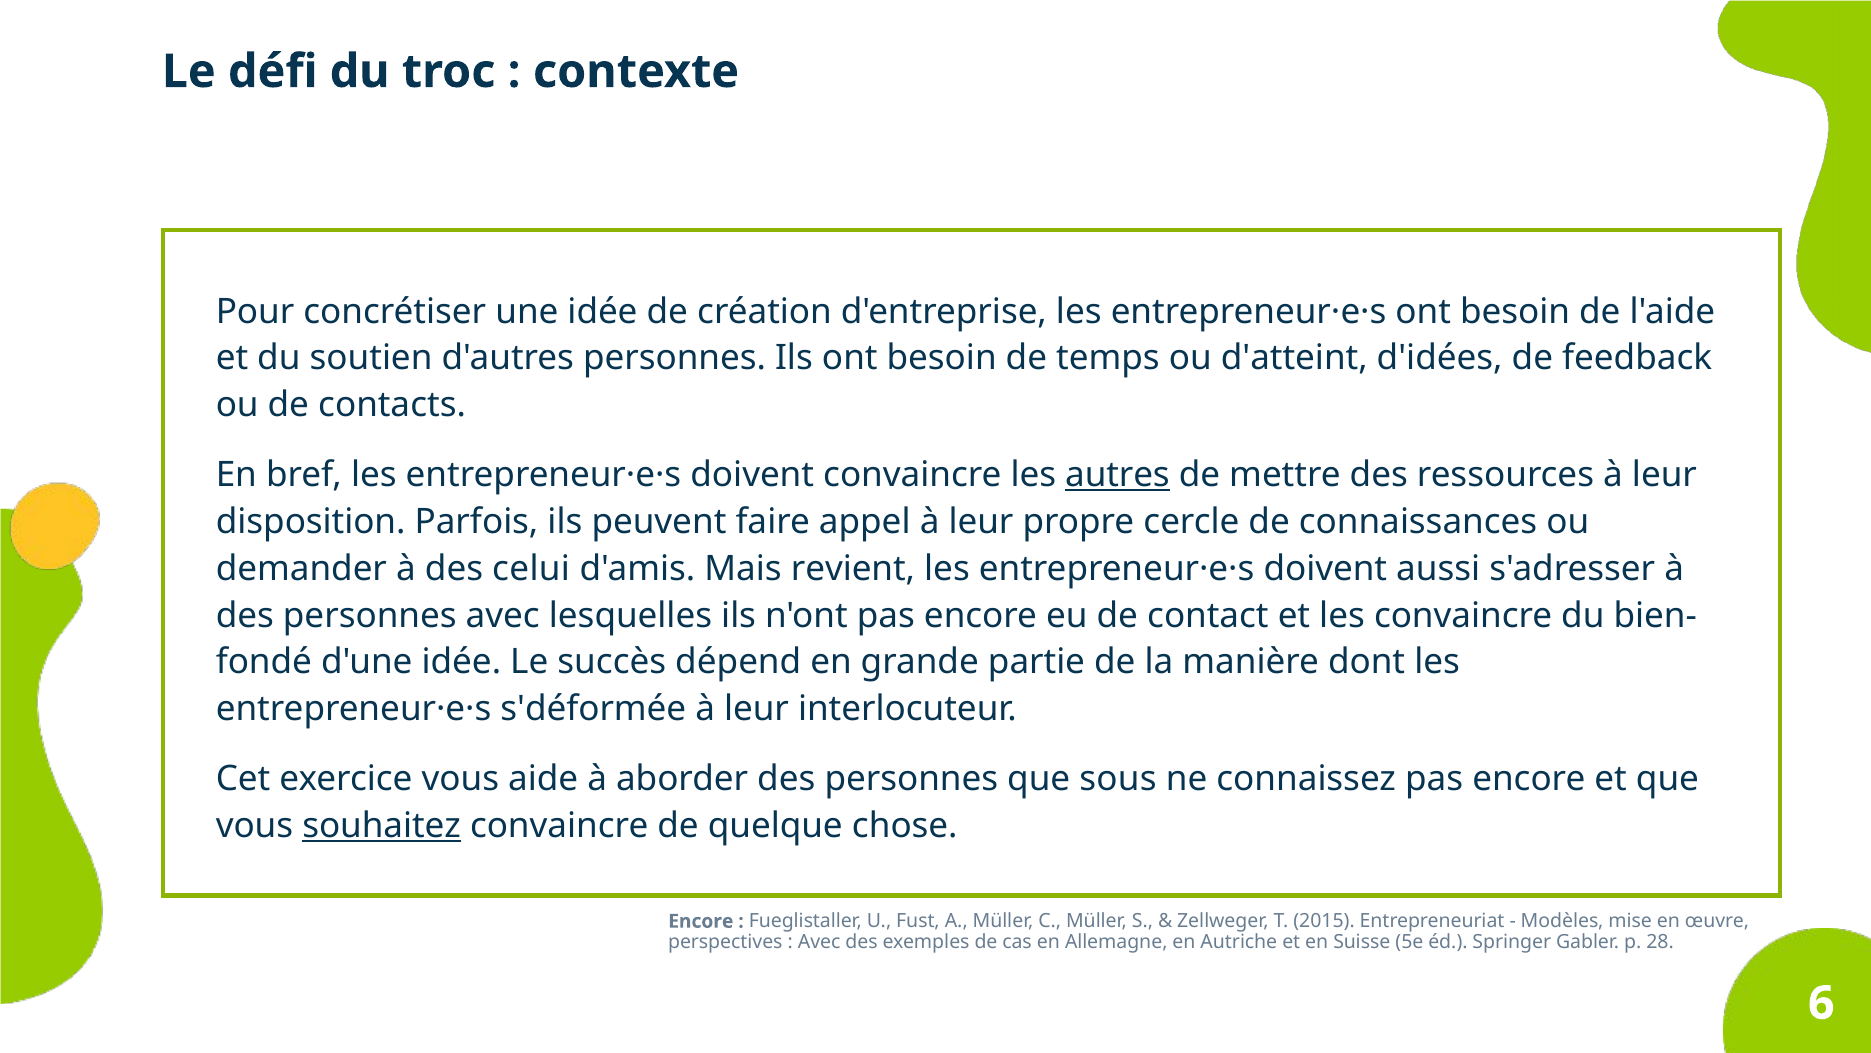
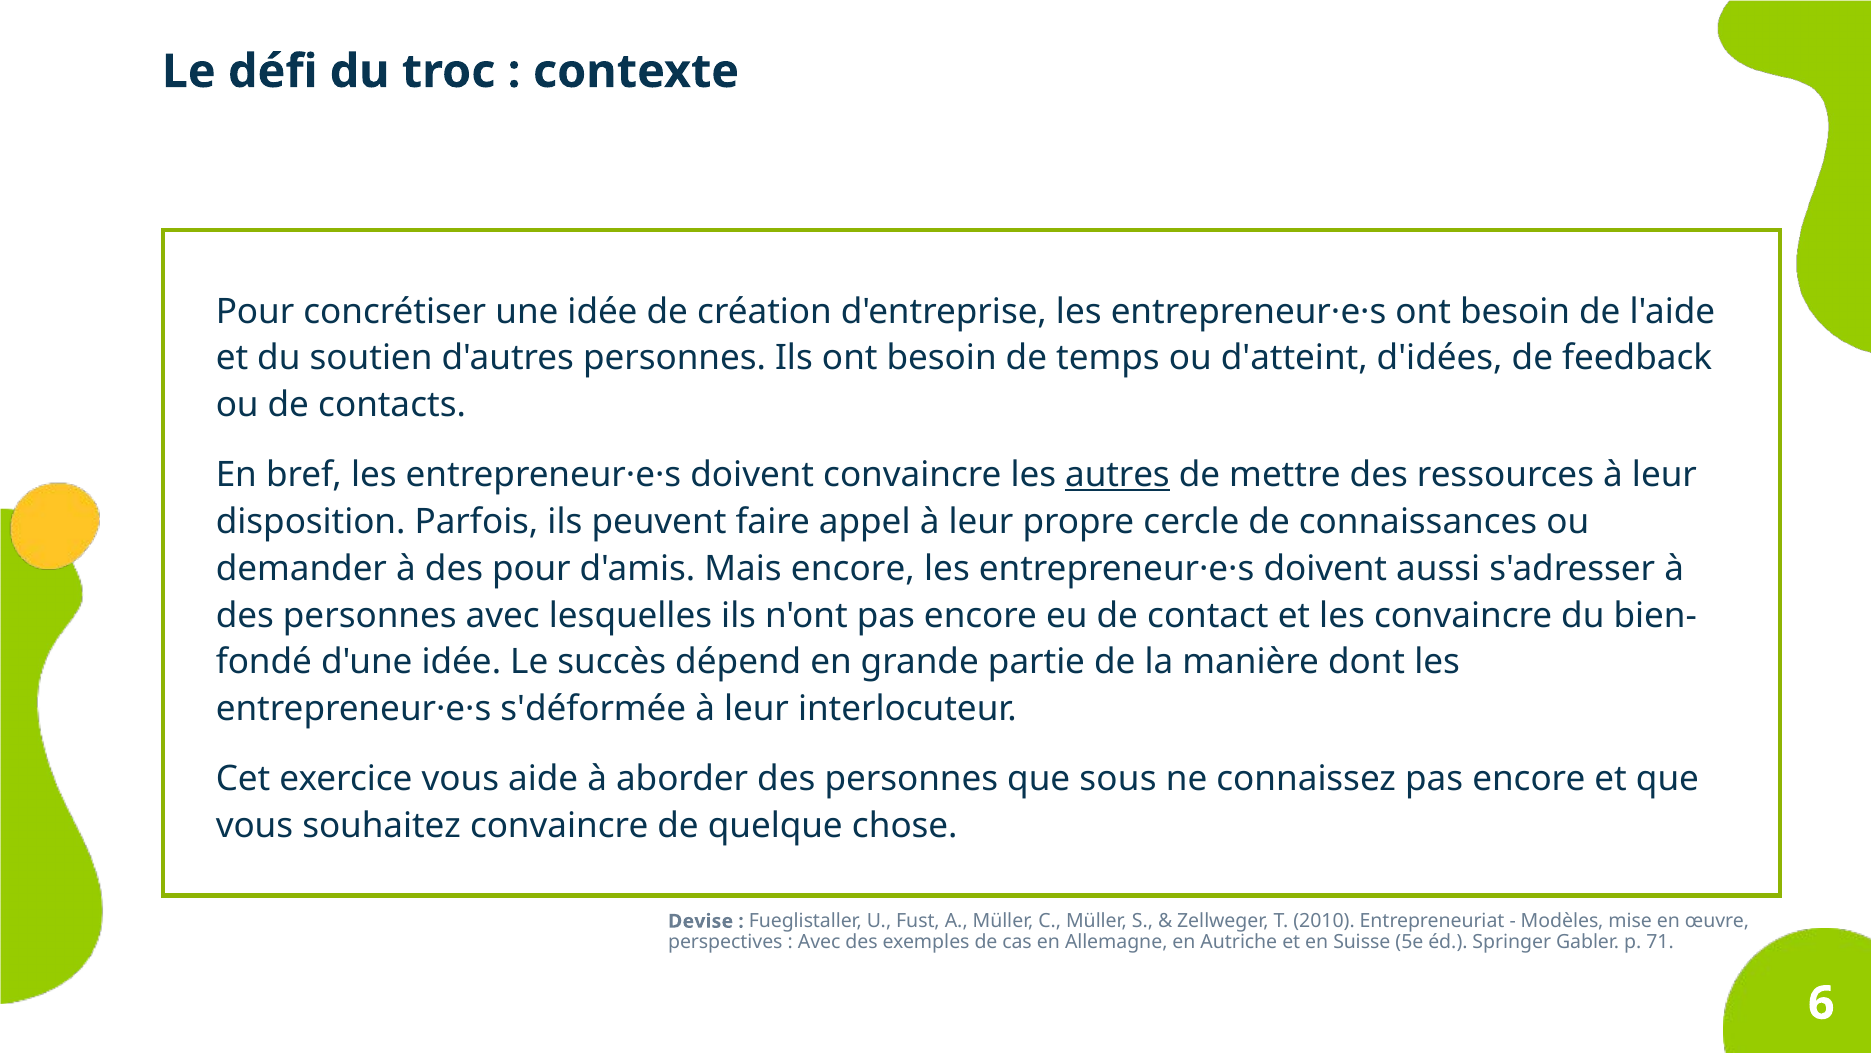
des celui: celui -> pour
Mais revient: revient -> encore
souhaitez underline: present -> none
Encore at (701, 921): Encore -> Devise
2015: 2015 -> 2010
28: 28 -> 71
